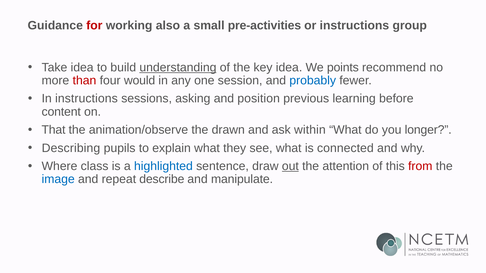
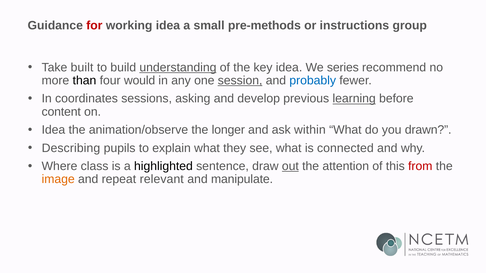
working also: also -> idea
pre-activities: pre-activities -> pre-methods
Take idea: idea -> built
points: points -> series
than colour: red -> black
session underline: none -> present
In instructions: instructions -> coordinates
position: position -> develop
learning underline: none -> present
That at (53, 130): That -> Idea
drawn: drawn -> longer
longer: longer -> drawn
highlighted colour: blue -> black
image colour: blue -> orange
describe: describe -> relevant
